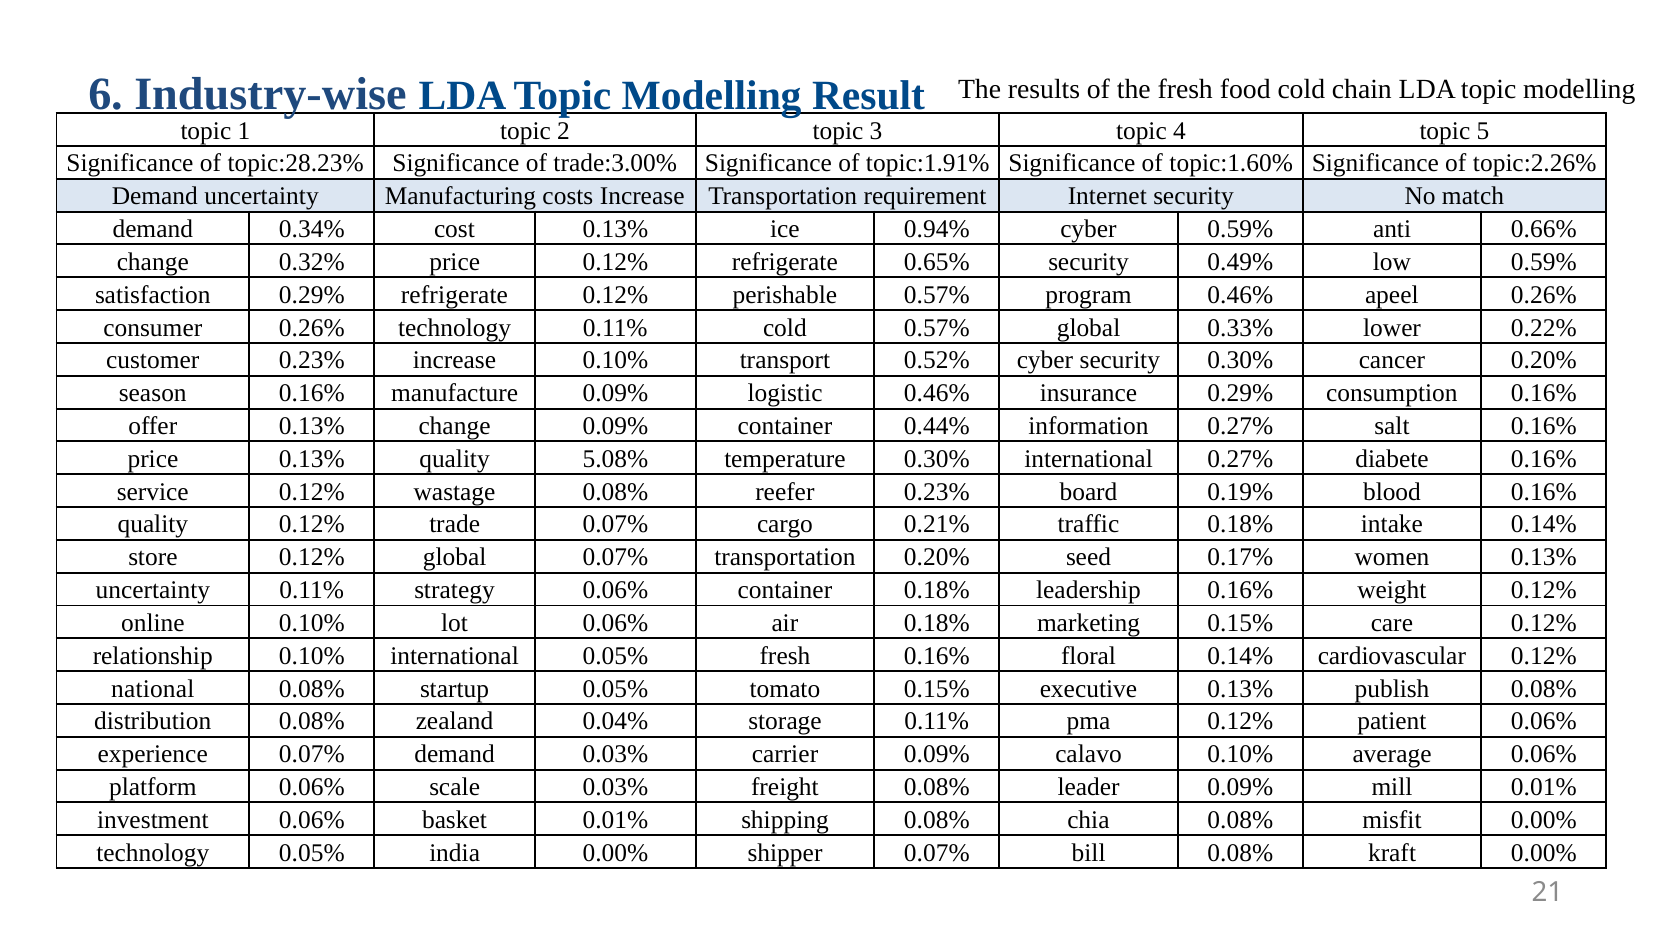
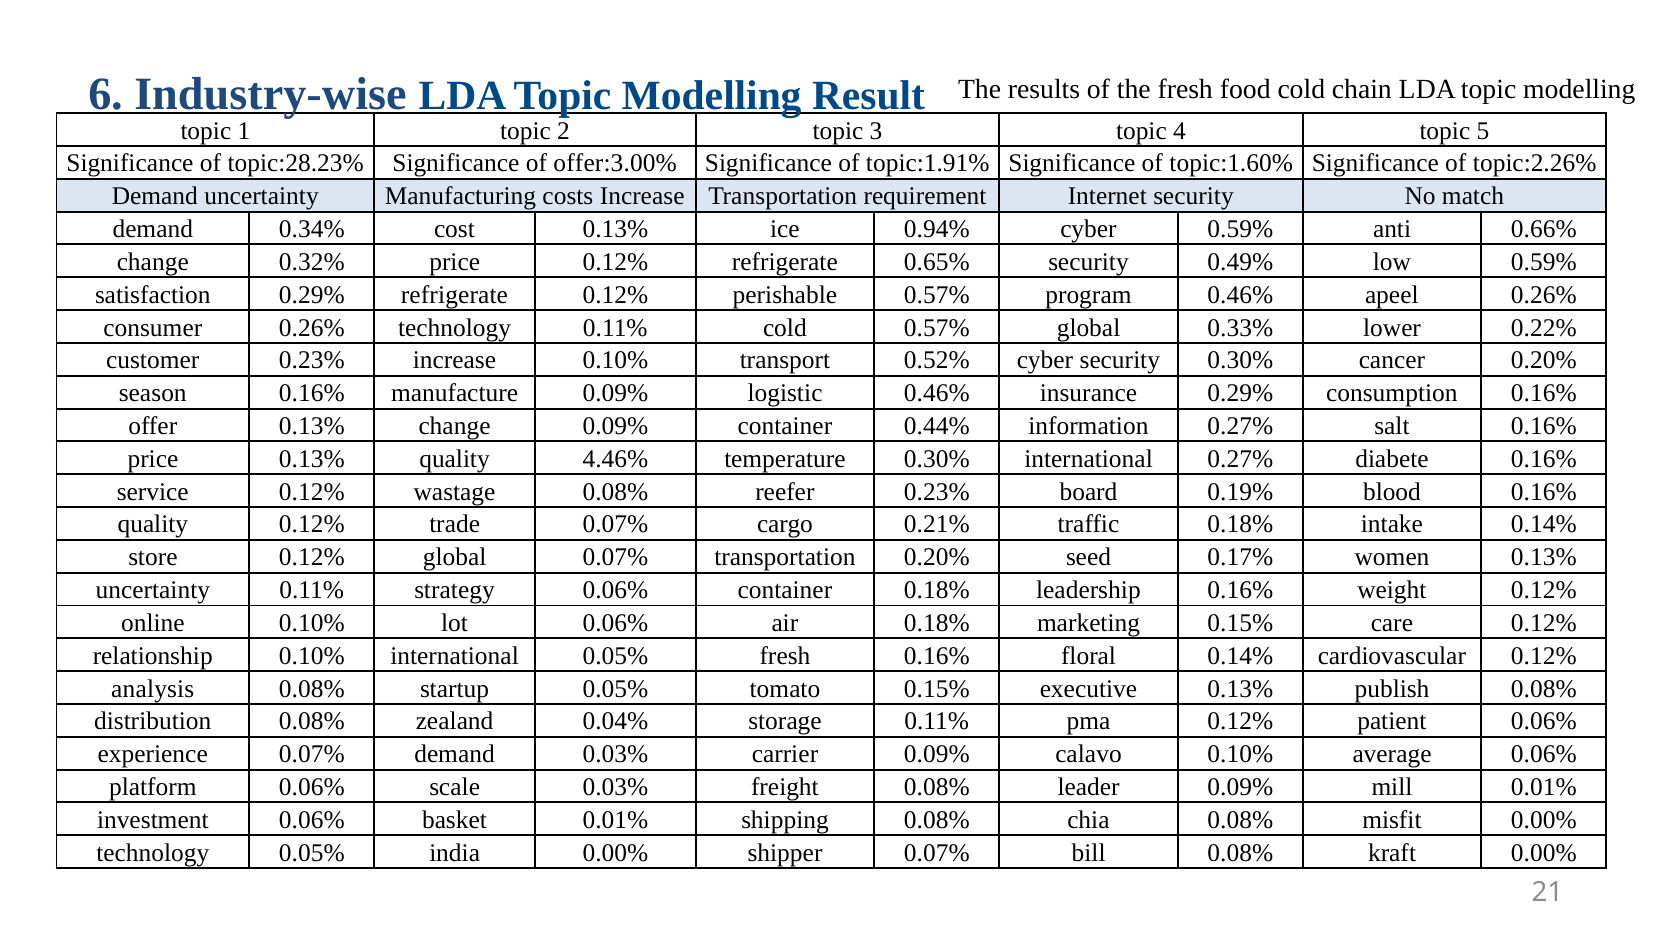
trade:3.00%: trade:3.00% -> offer:3.00%
5.08%: 5.08% -> 4.46%
national: national -> analysis
